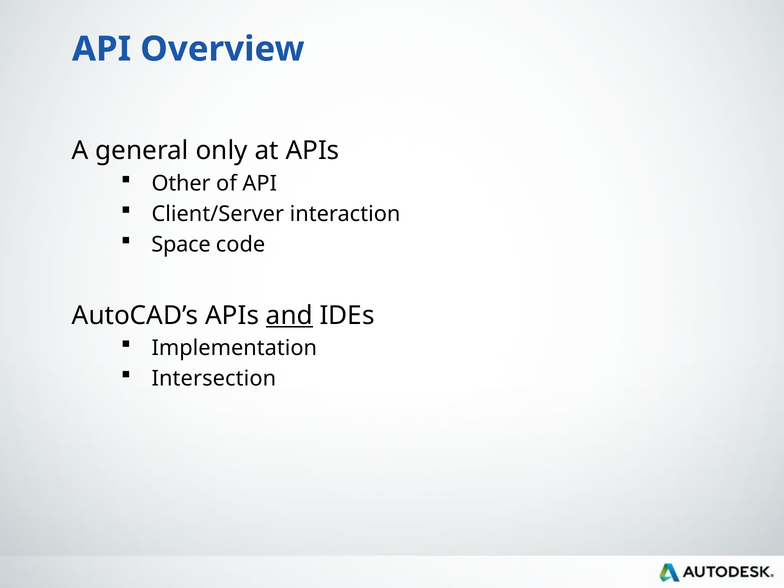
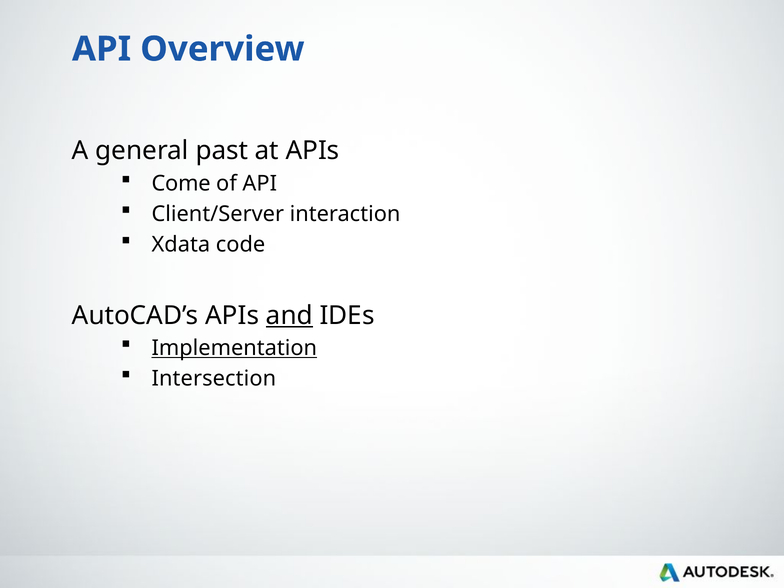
only: only -> past
Other: Other -> Come
Space: Space -> Xdata
Implementation underline: none -> present
